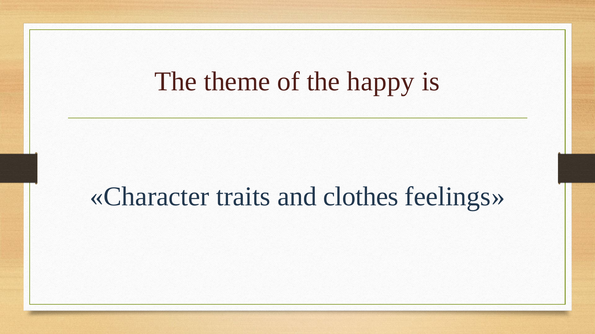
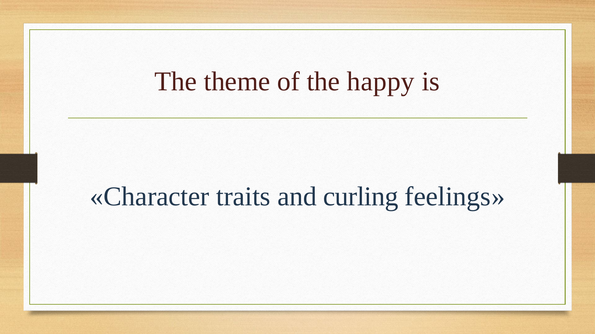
clothes: clothes -> curling
